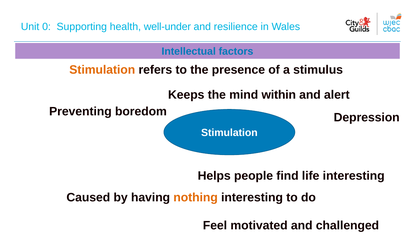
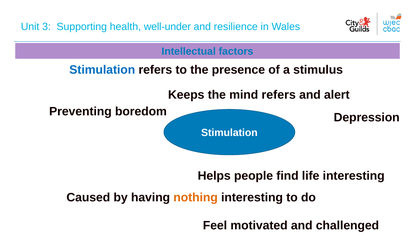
0: 0 -> 3
Stimulation at (102, 70) colour: orange -> blue
mind within: within -> refers
